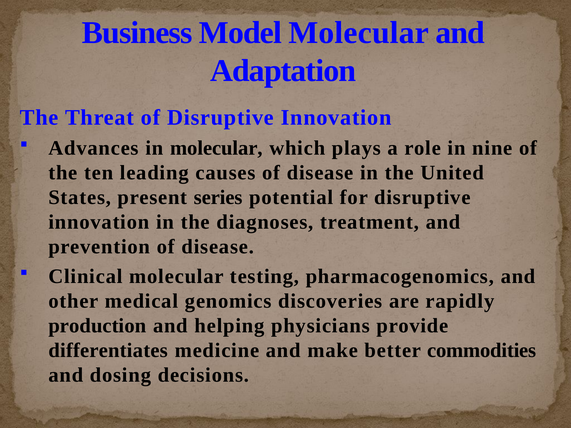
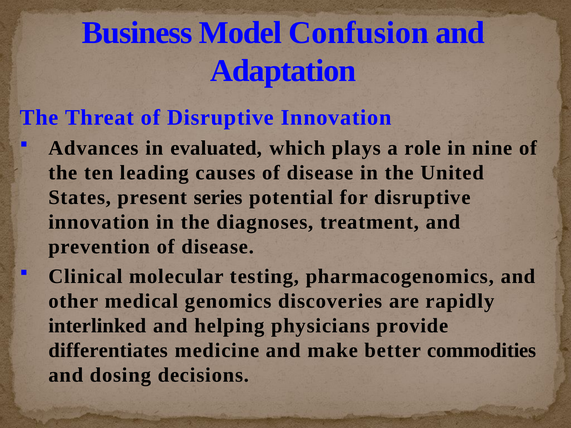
Model Molecular: Molecular -> Confusion
in molecular: molecular -> evaluated
production: production -> interlinked
